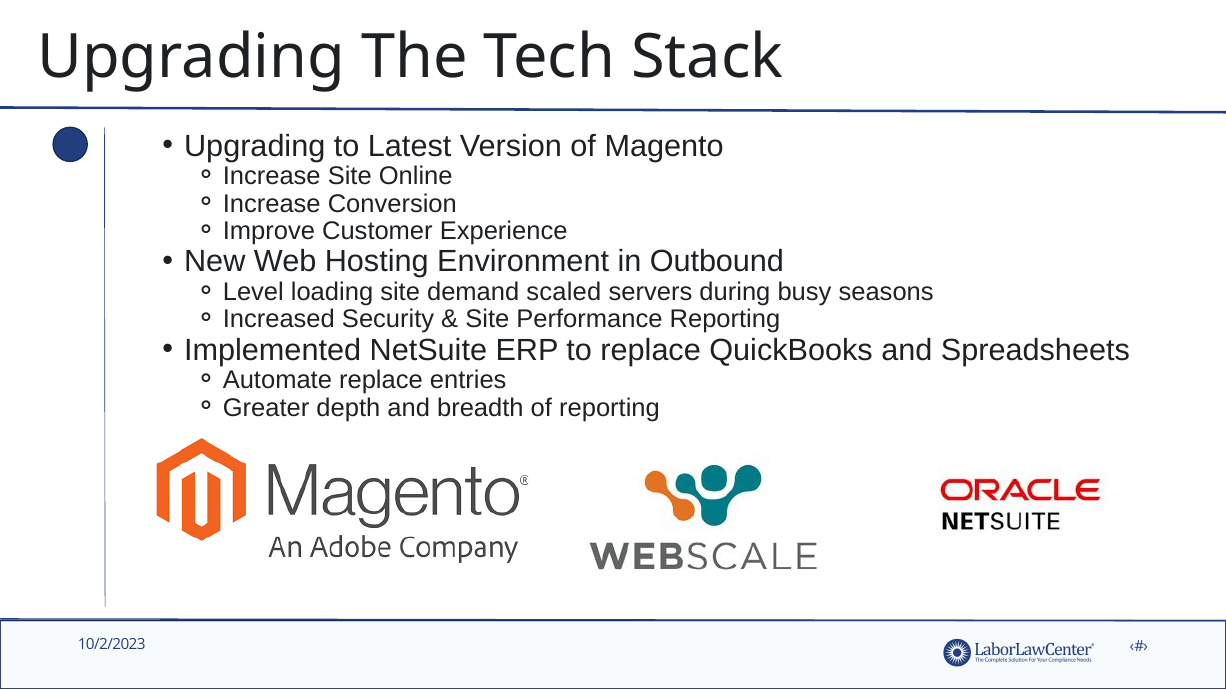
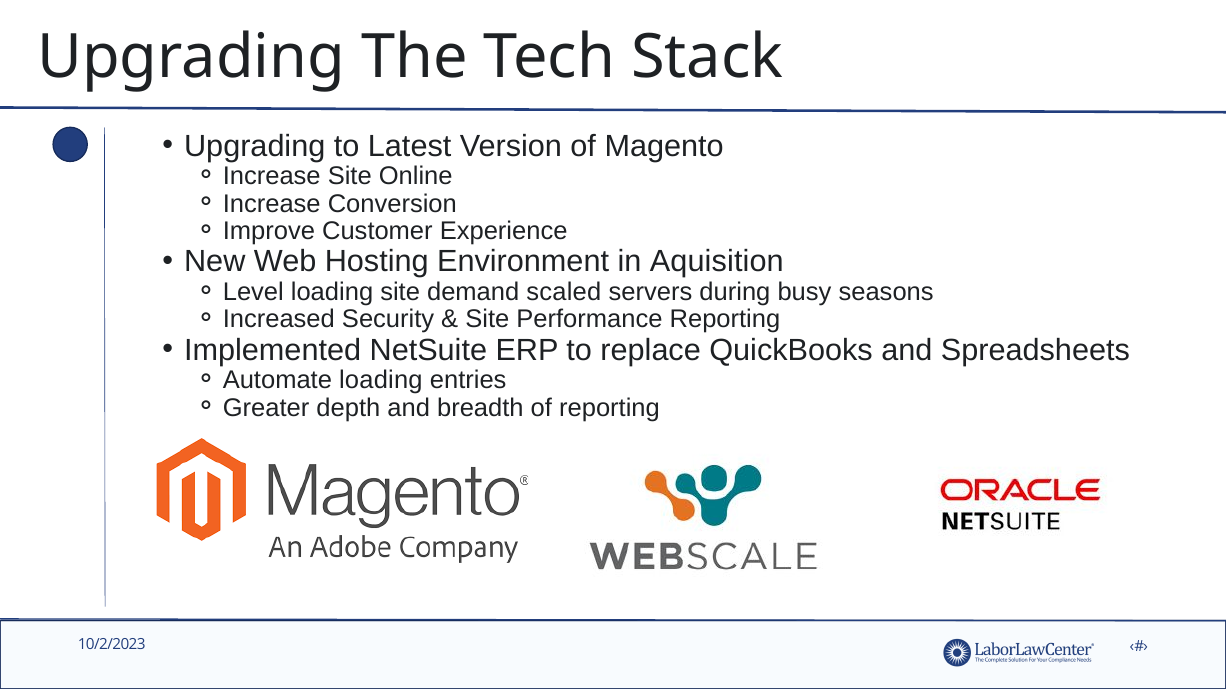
Outbound: Outbound -> Aquisition
replace at (381, 381): replace -> loading
